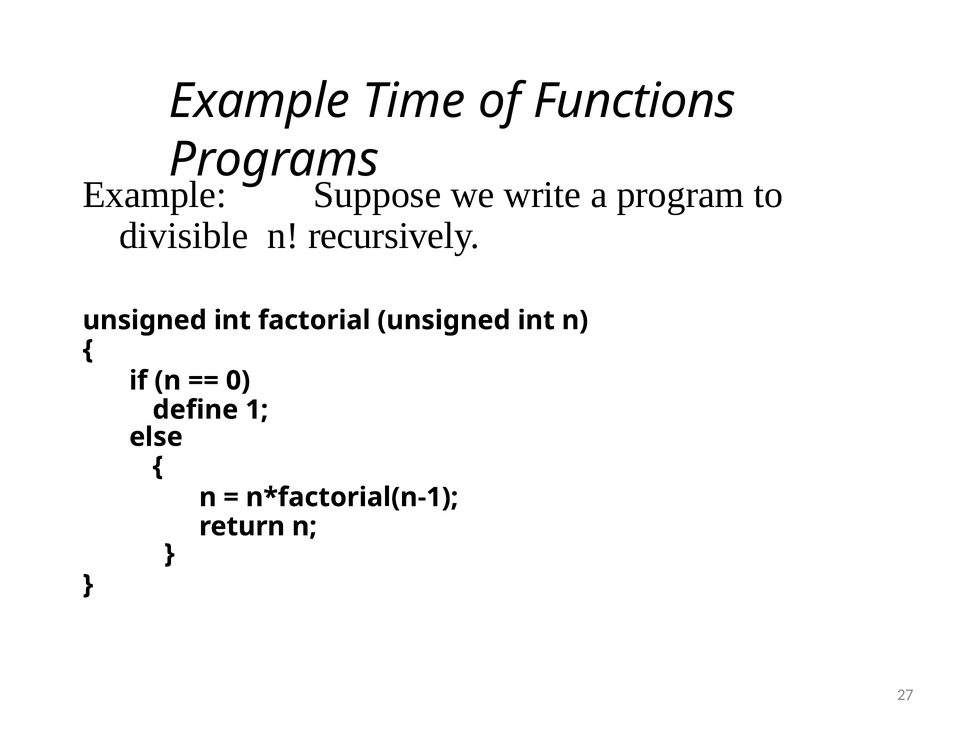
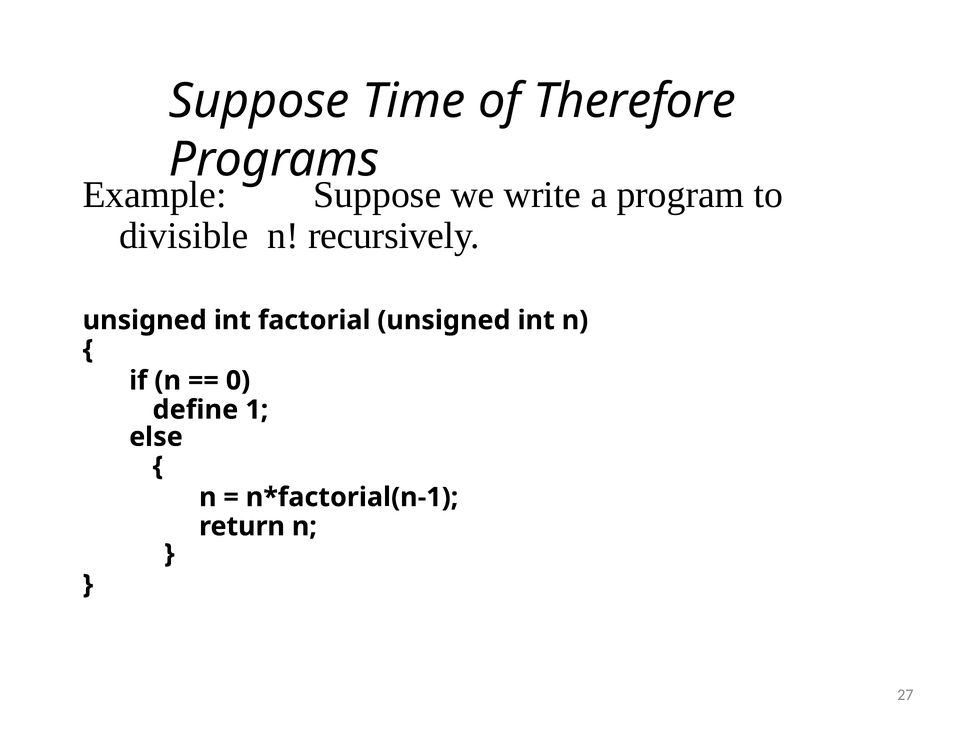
Example at (259, 101): Example -> Suppose
Functions: Functions -> Therefore
